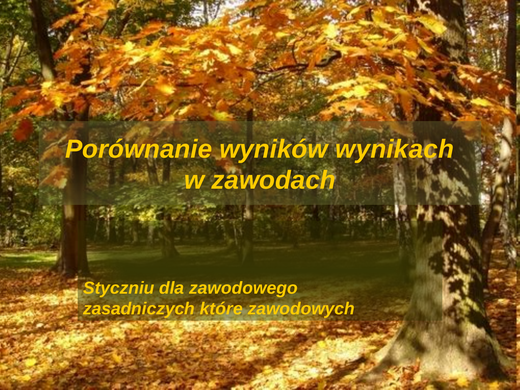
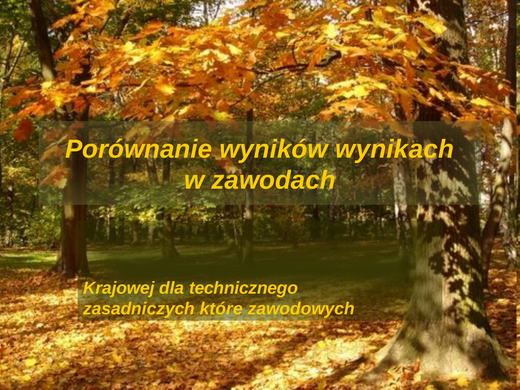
Styczniu: Styczniu -> Krajowej
zawodowego: zawodowego -> technicznego
